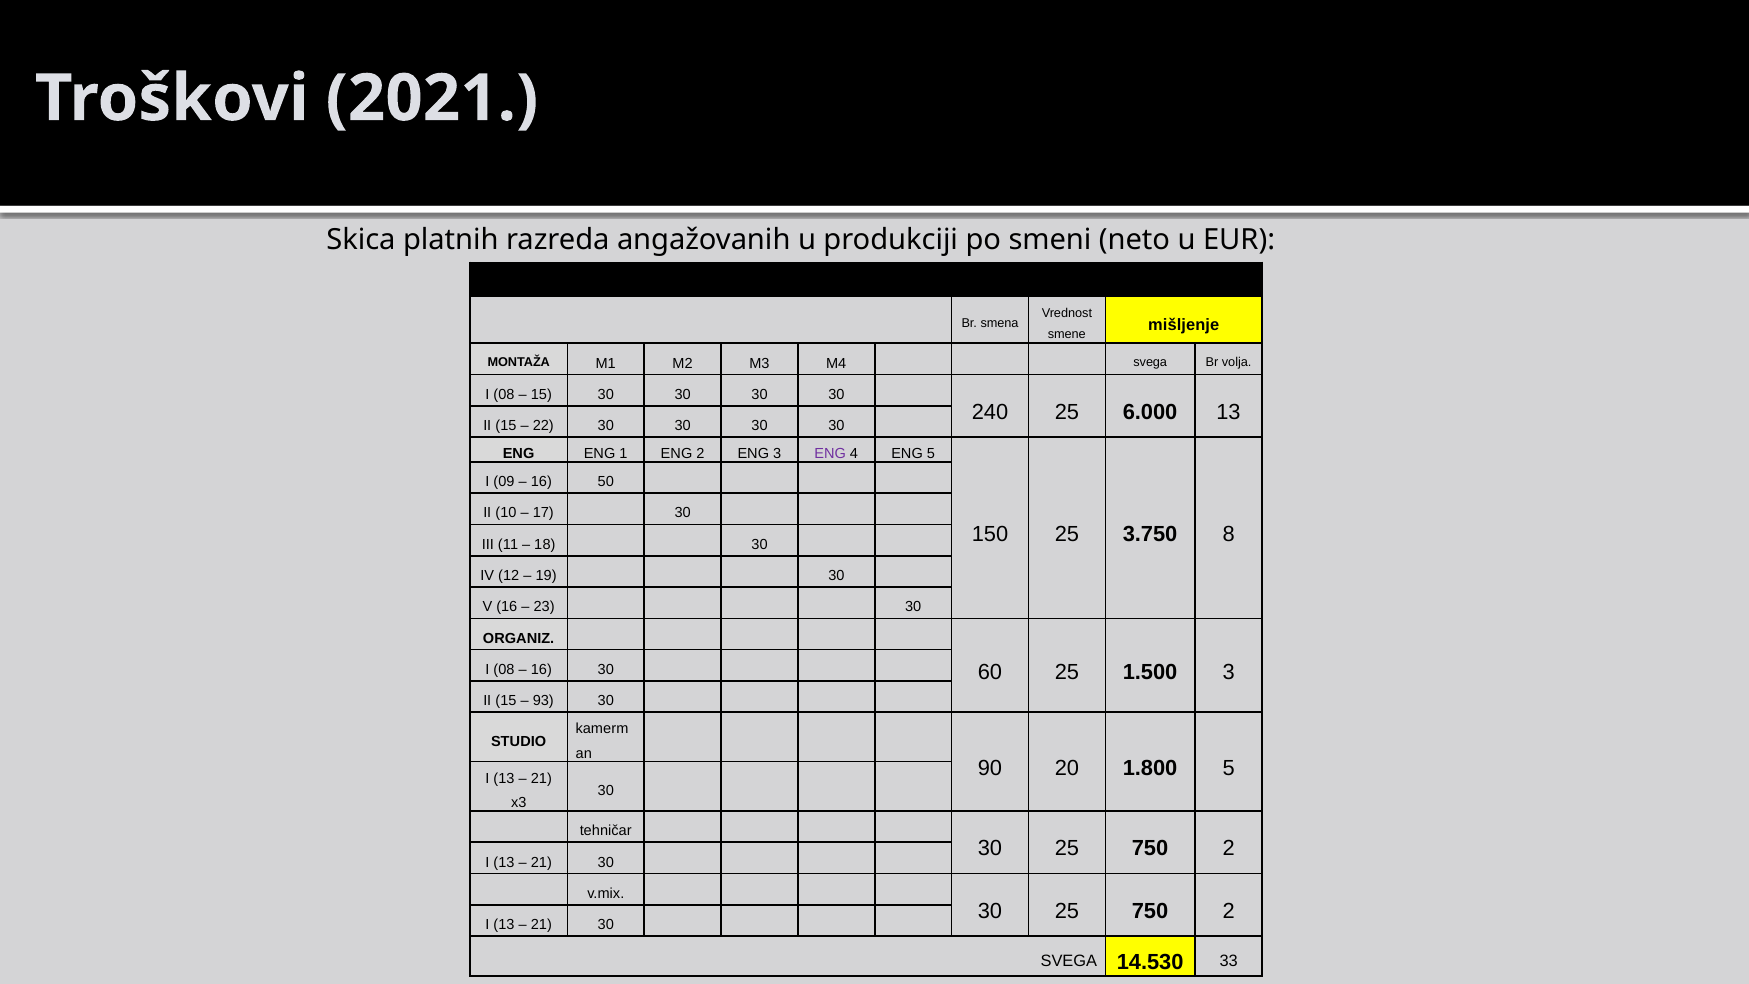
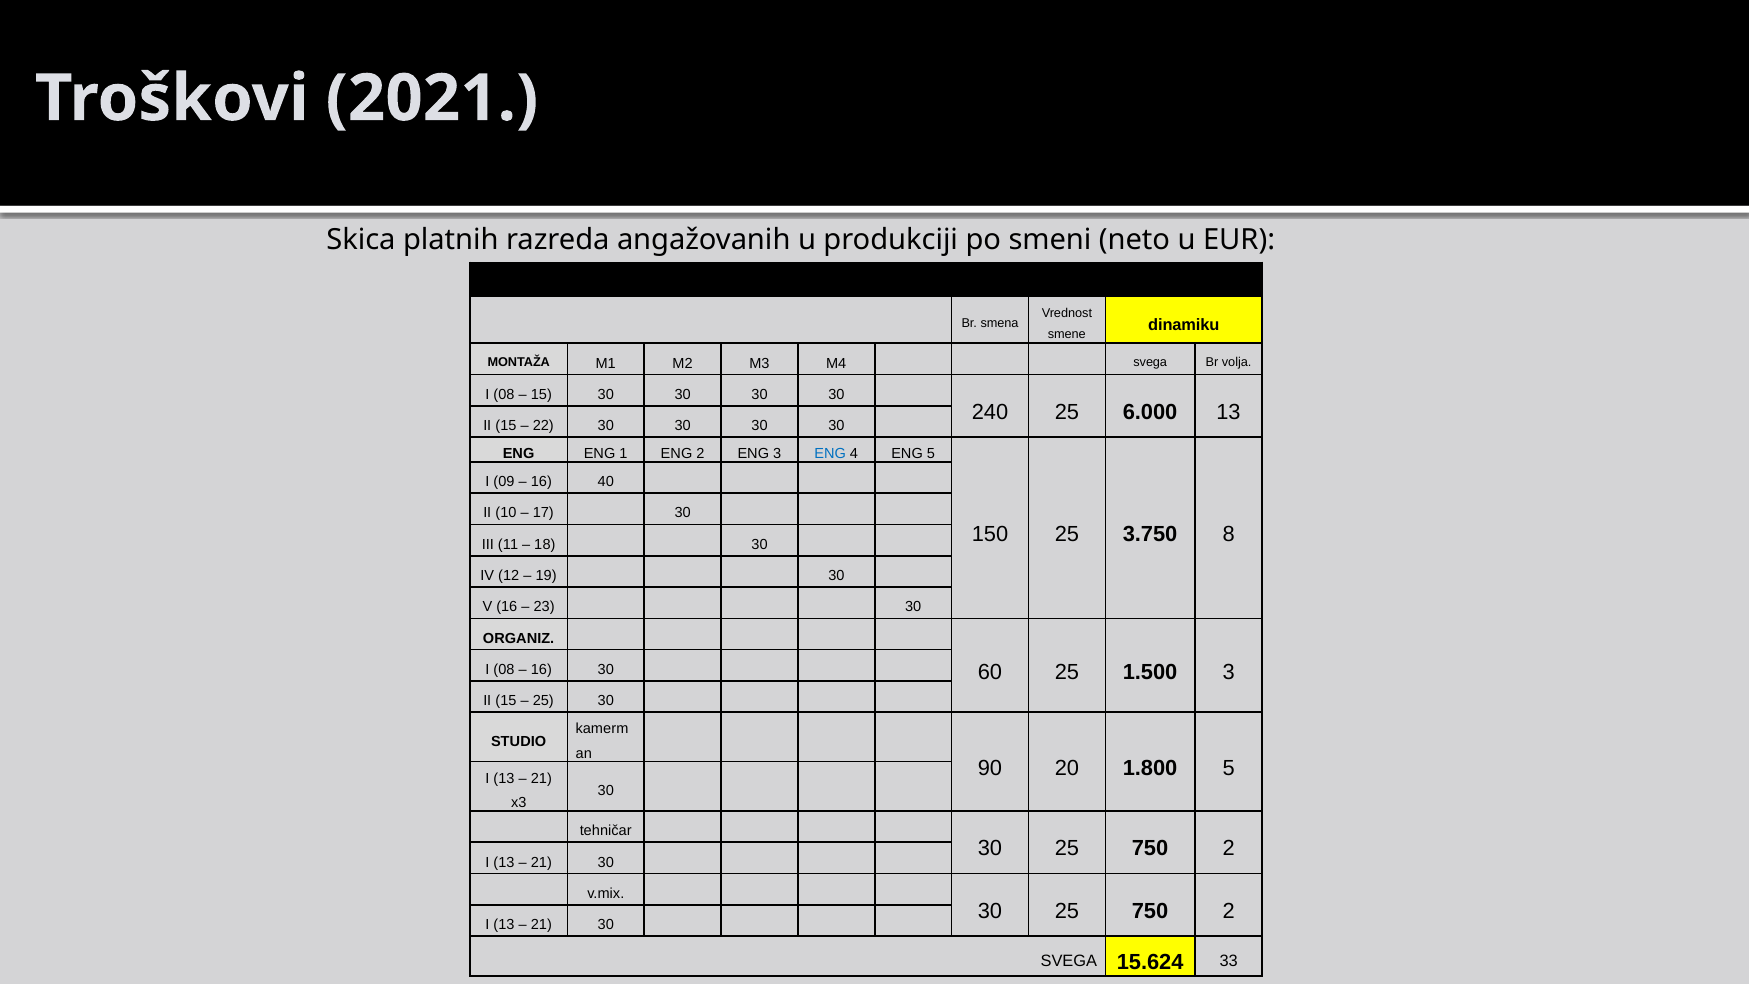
mišljenje: mišljenje -> dinamiku
ENG at (830, 454) colour: purple -> blue
50: 50 -> 40
93 at (543, 701): 93 -> 25
14.530: 14.530 -> 15.624
